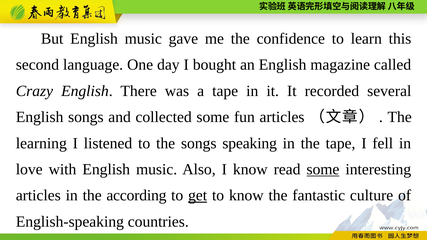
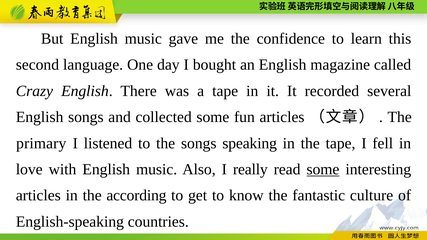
learning: learning -> primary
I know: know -> really
get underline: present -> none
